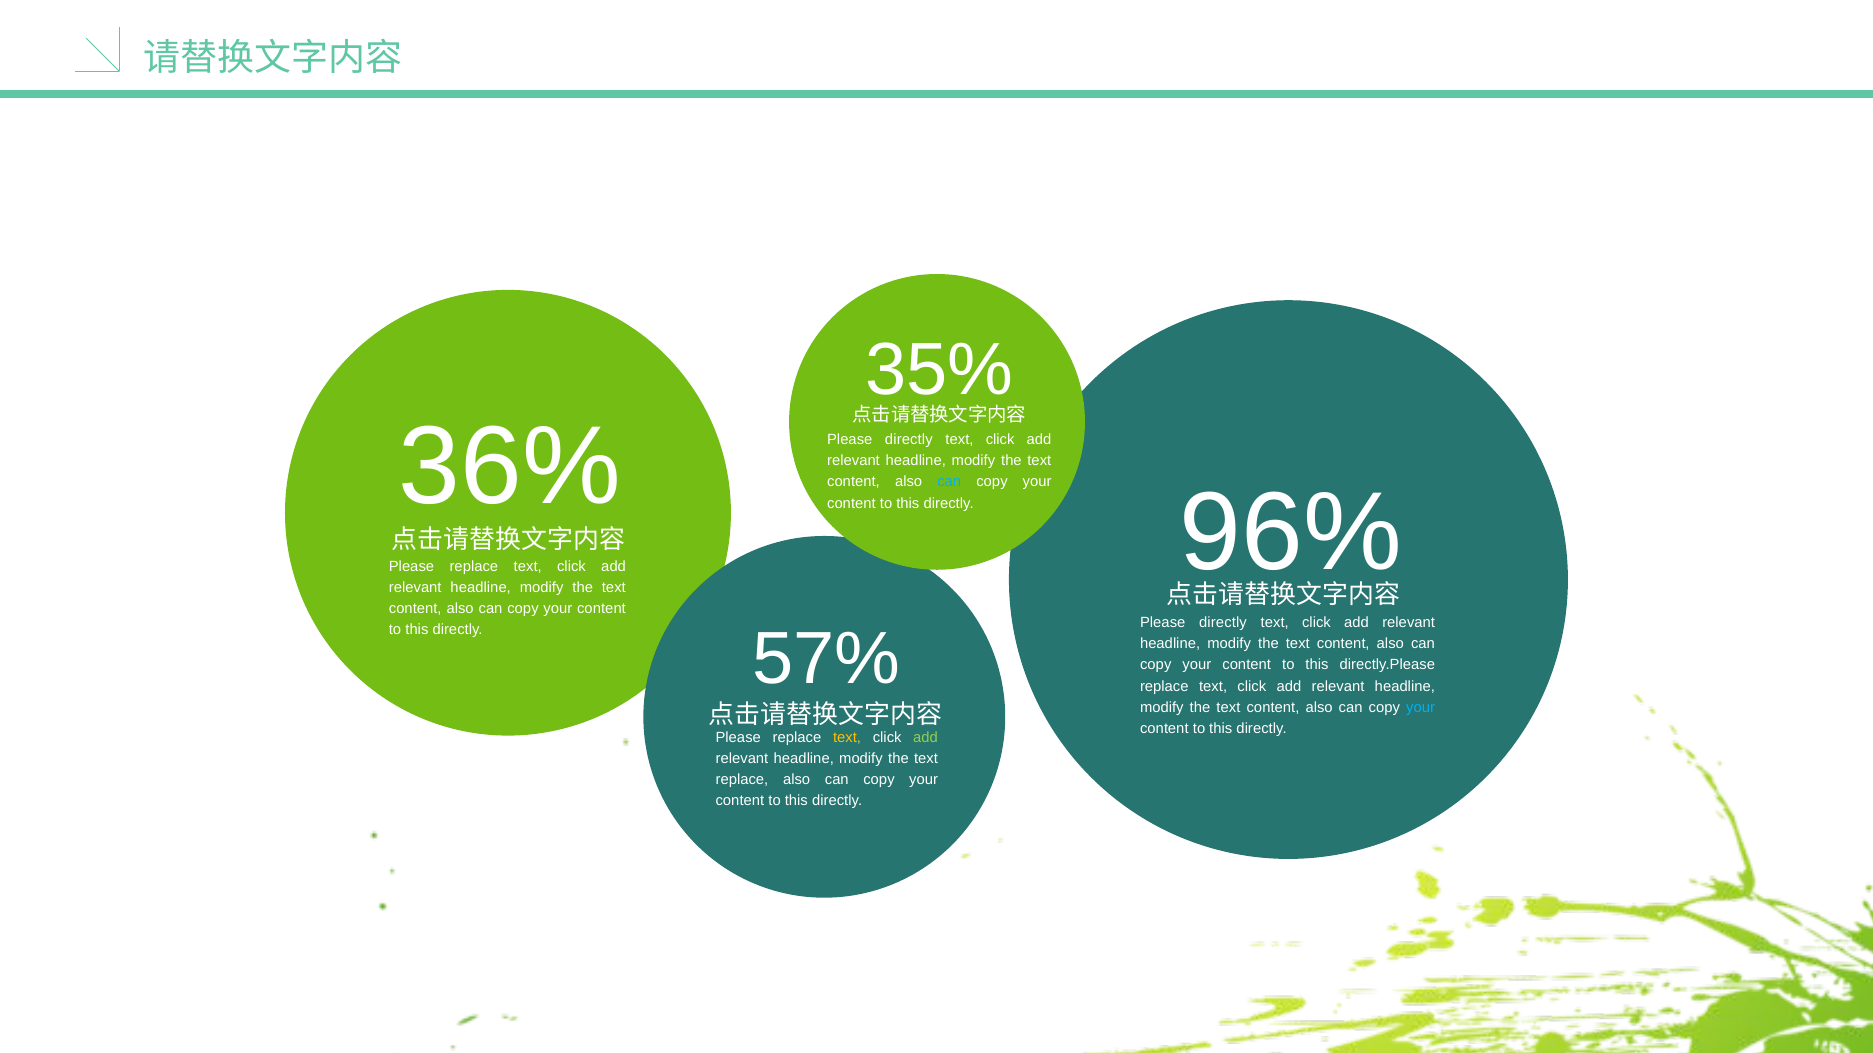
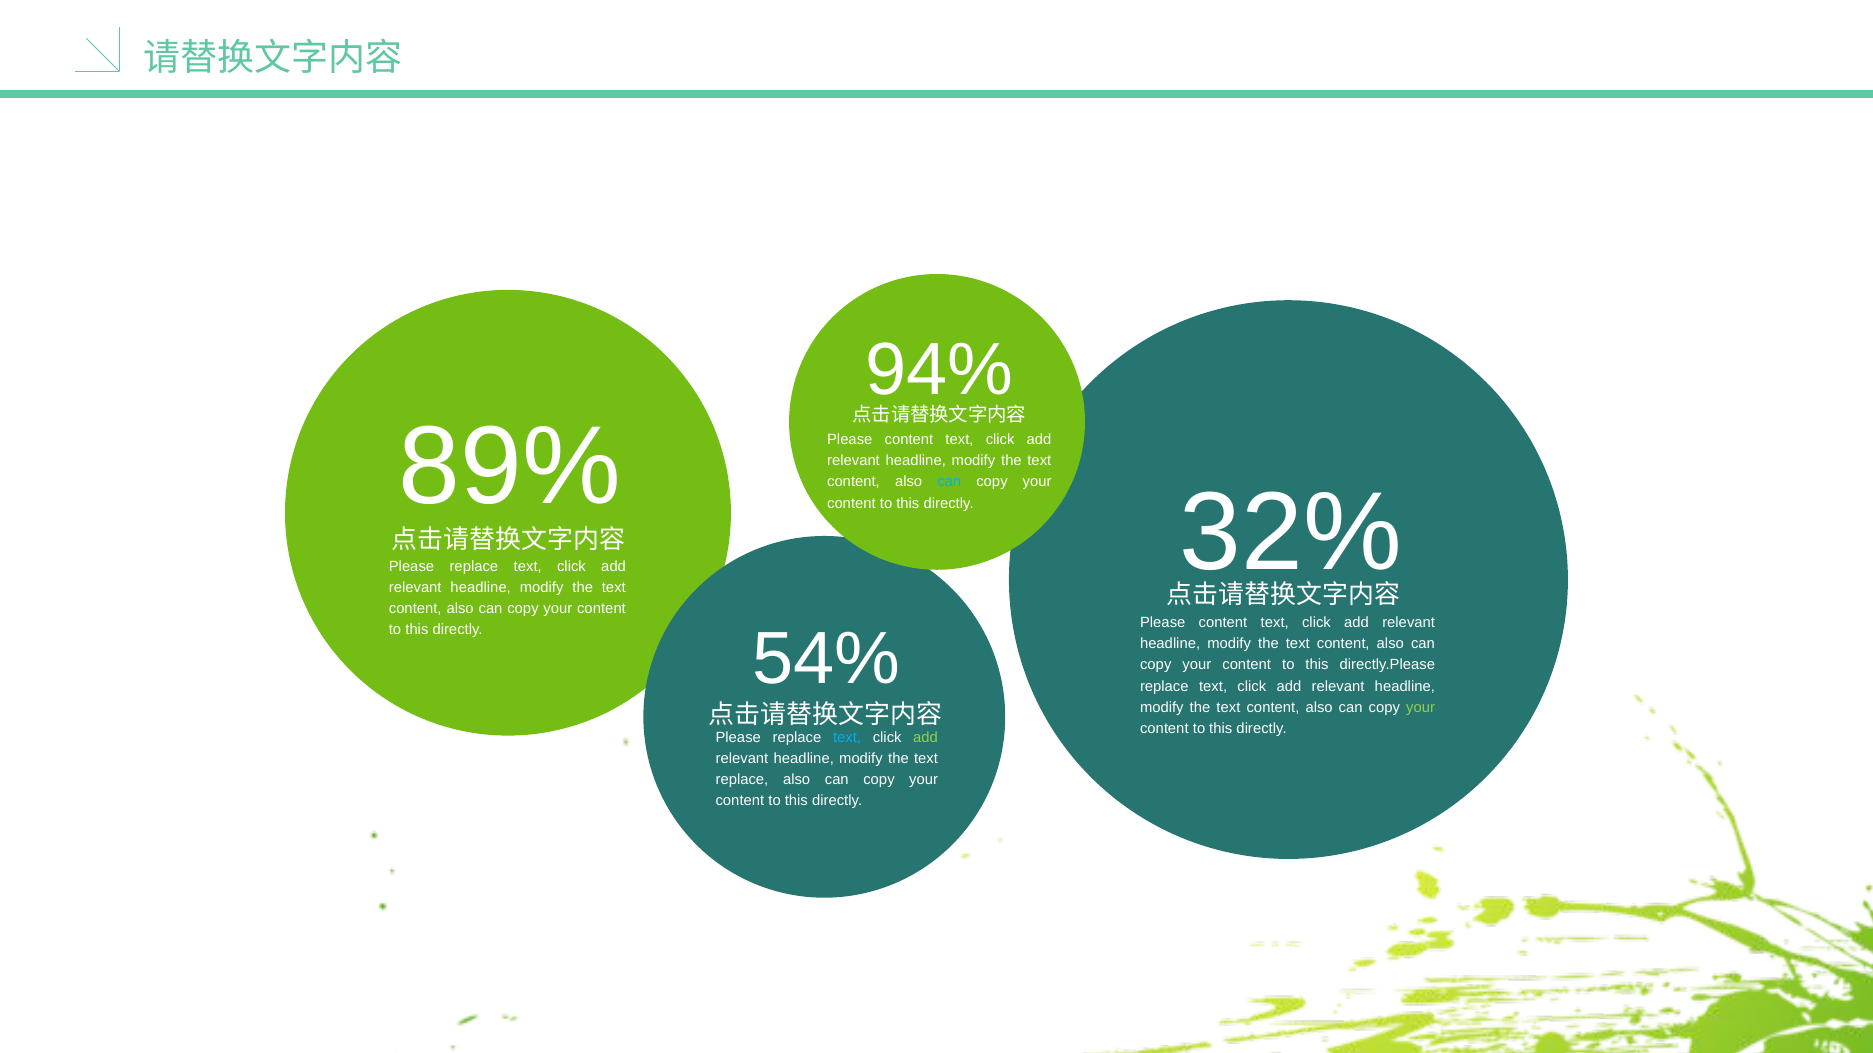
35%: 35% -> 94%
36%: 36% -> 89%
directly at (909, 440): directly -> content
96%: 96% -> 32%
directly at (1223, 623): directly -> content
57%: 57% -> 54%
your at (1421, 708) colour: light blue -> light green
text at (847, 738) colour: yellow -> light blue
